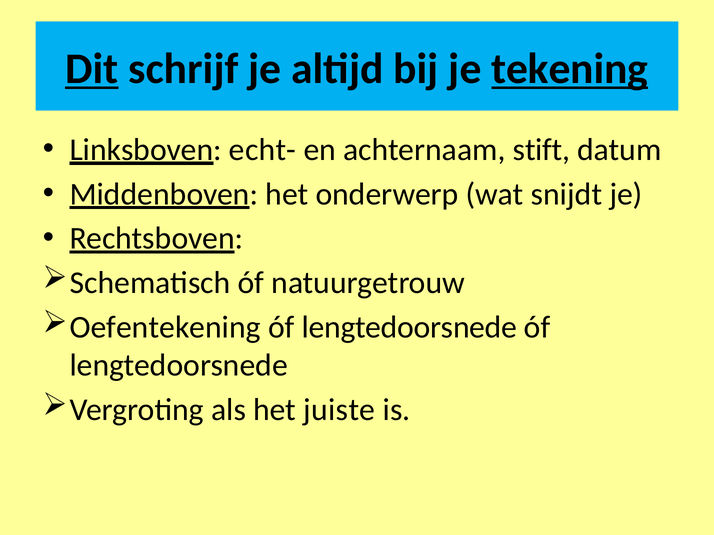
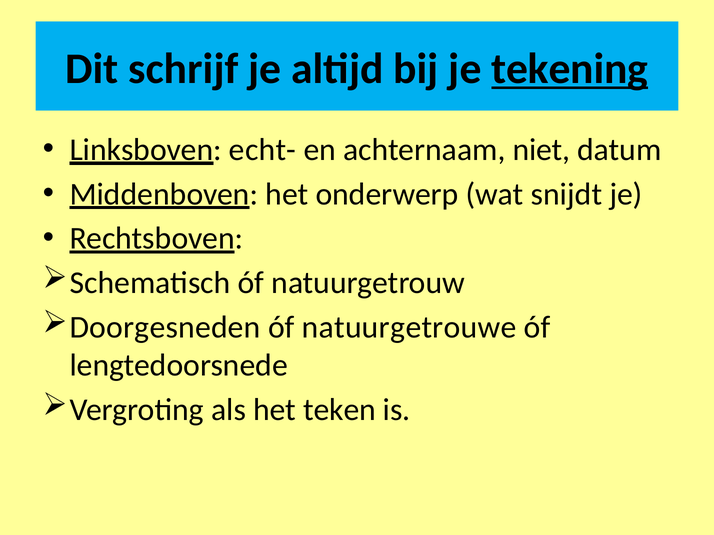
Dit underline: present -> none
stift: stift -> niet
Oefentekening: Oefentekening -> Doorgesneden
lengtedoorsnede at (409, 328): lengtedoorsnede -> natuurgetrouwe
juiste: juiste -> teken
